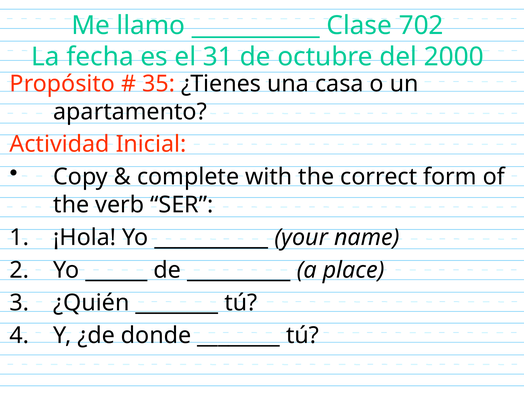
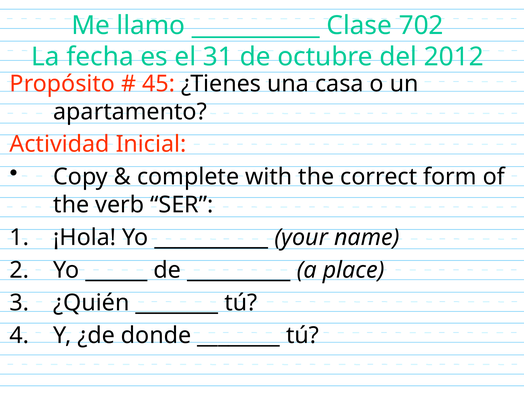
2000: 2000 -> 2012
35: 35 -> 45
